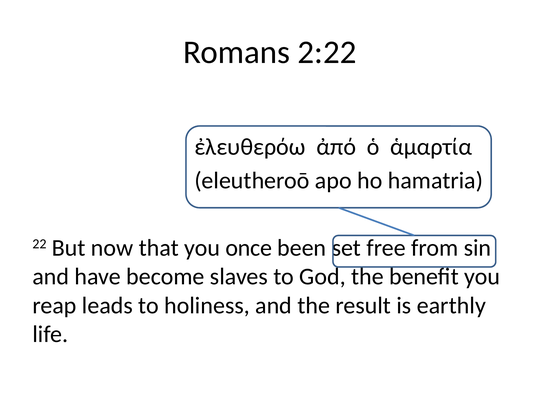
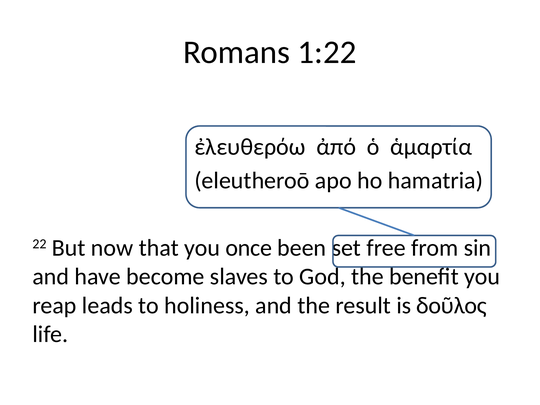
2:22: 2:22 -> 1:22
earthly: earthly -> δοῦλος
